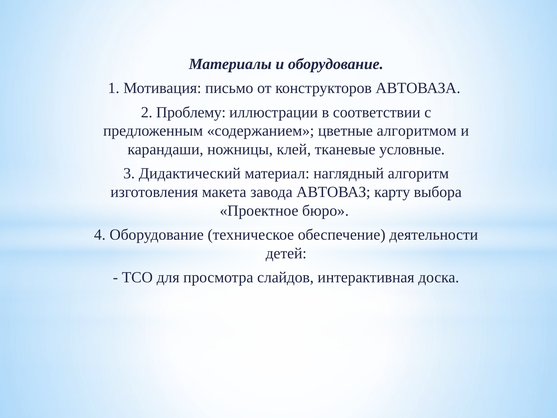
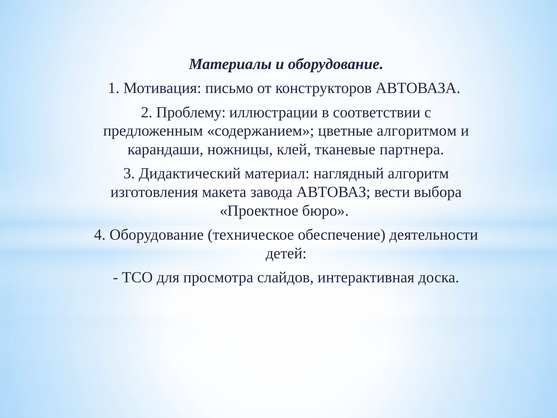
условные: условные -> партнера
карту: карту -> вести
